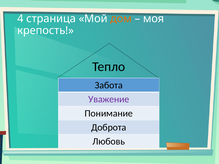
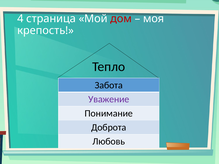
дом colour: orange -> red
